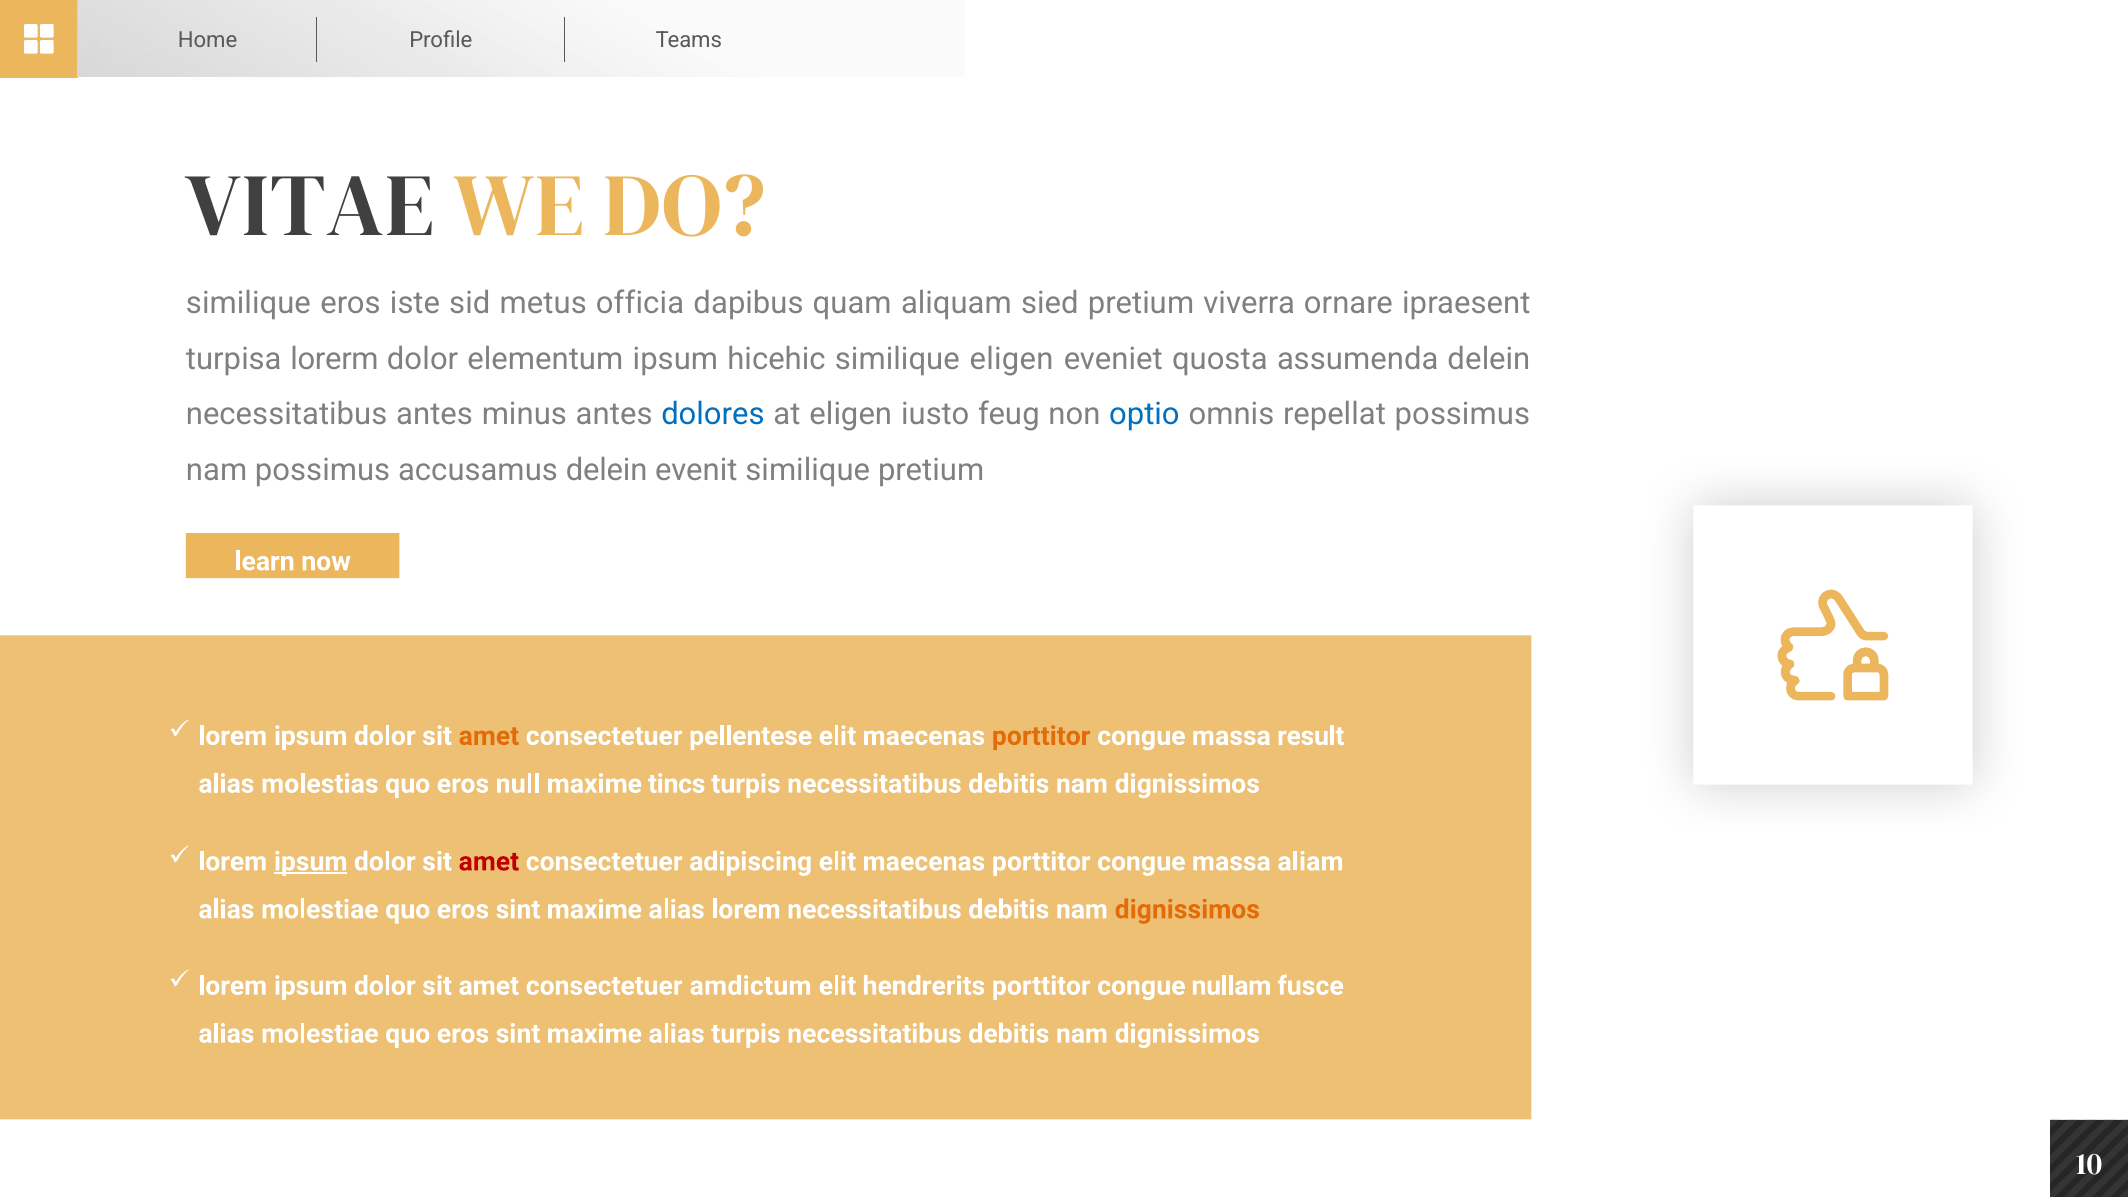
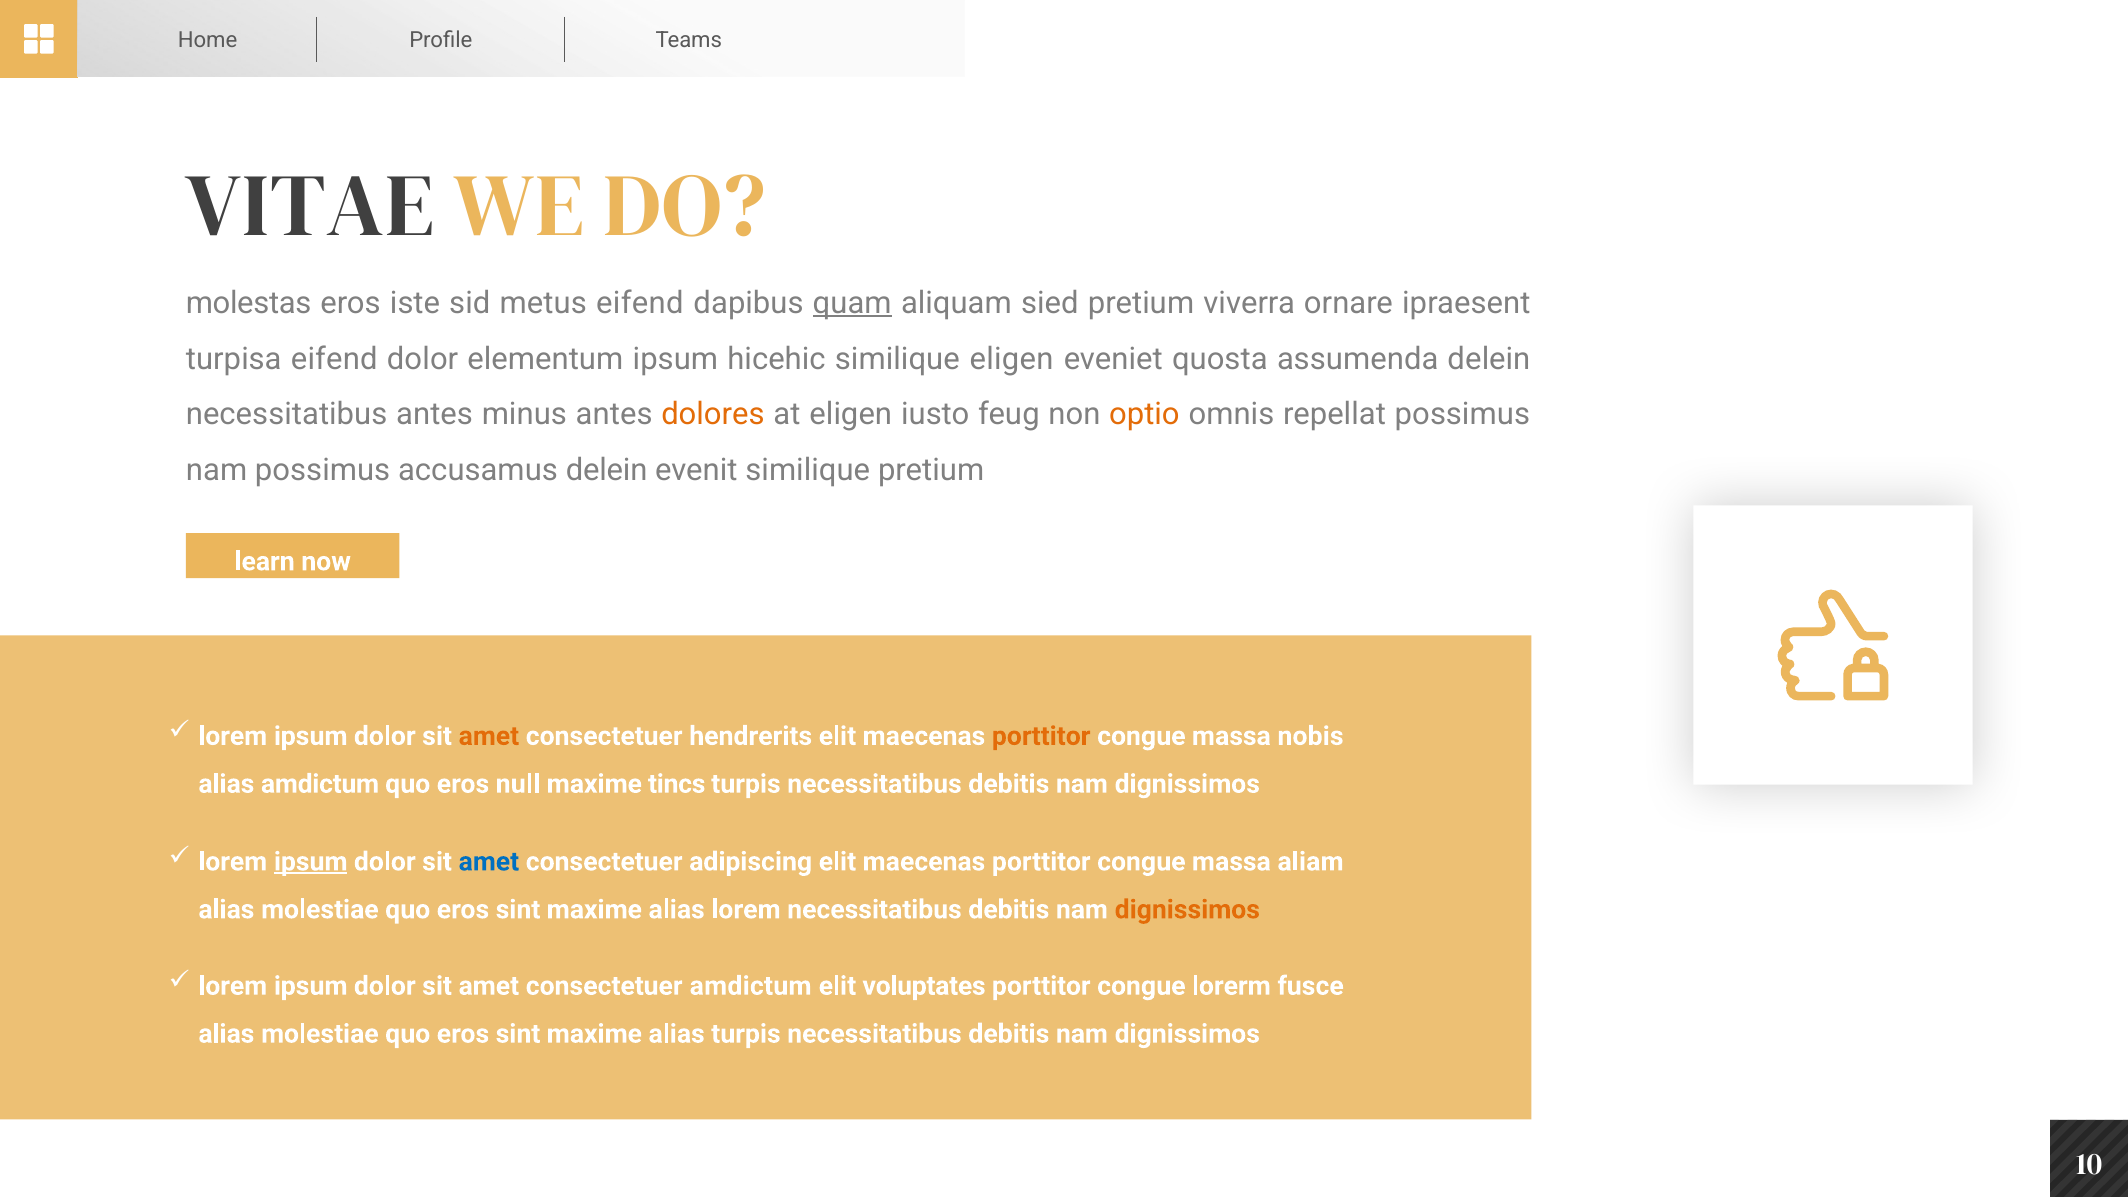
similique at (248, 303): similique -> molestas
metus officia: officia -> eifend
quam underline: none -> present
turpisa lorerm: lorerm -> eifend
dolores colour: blue -> orange
optio colour: blue -> orange
pellentese: pellentese -> hendrerits
result: result -> nobis
alias molestias: molestias -> amdictum
amet at (489, 862) colour: red -> blue
hendrerits: hendrerits -> voluptates
nullam: nullam -> lorerm
